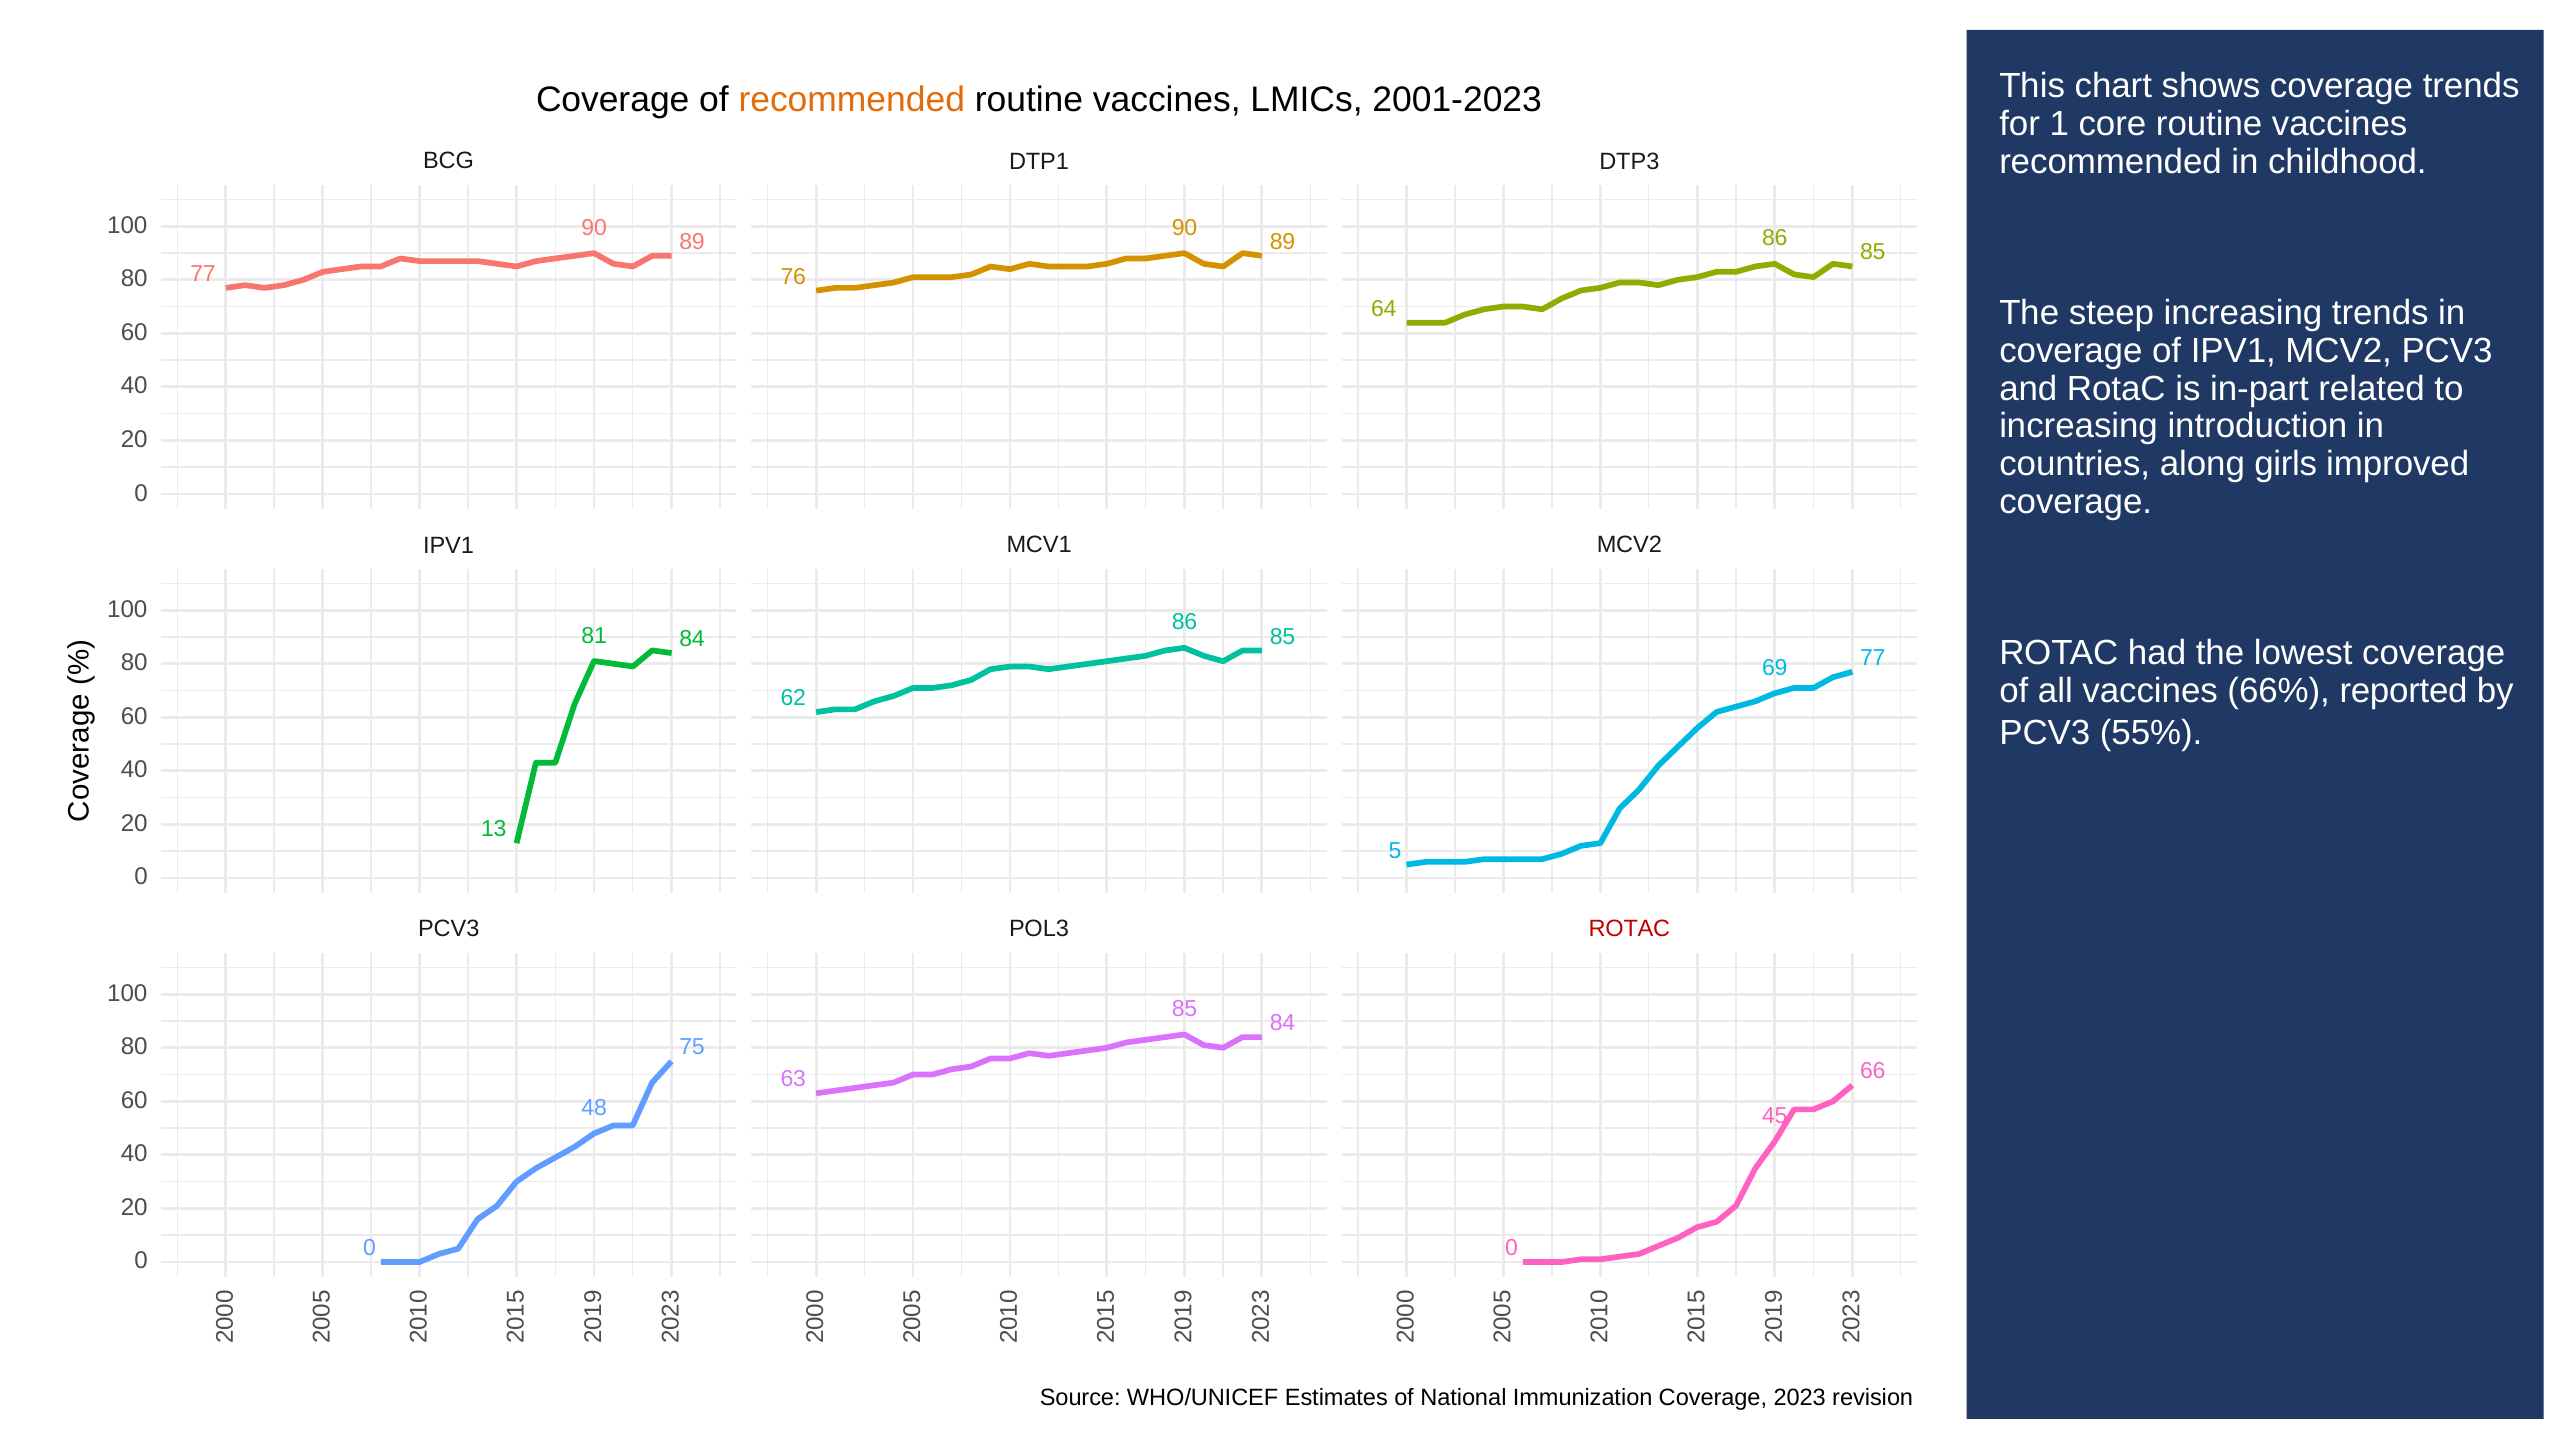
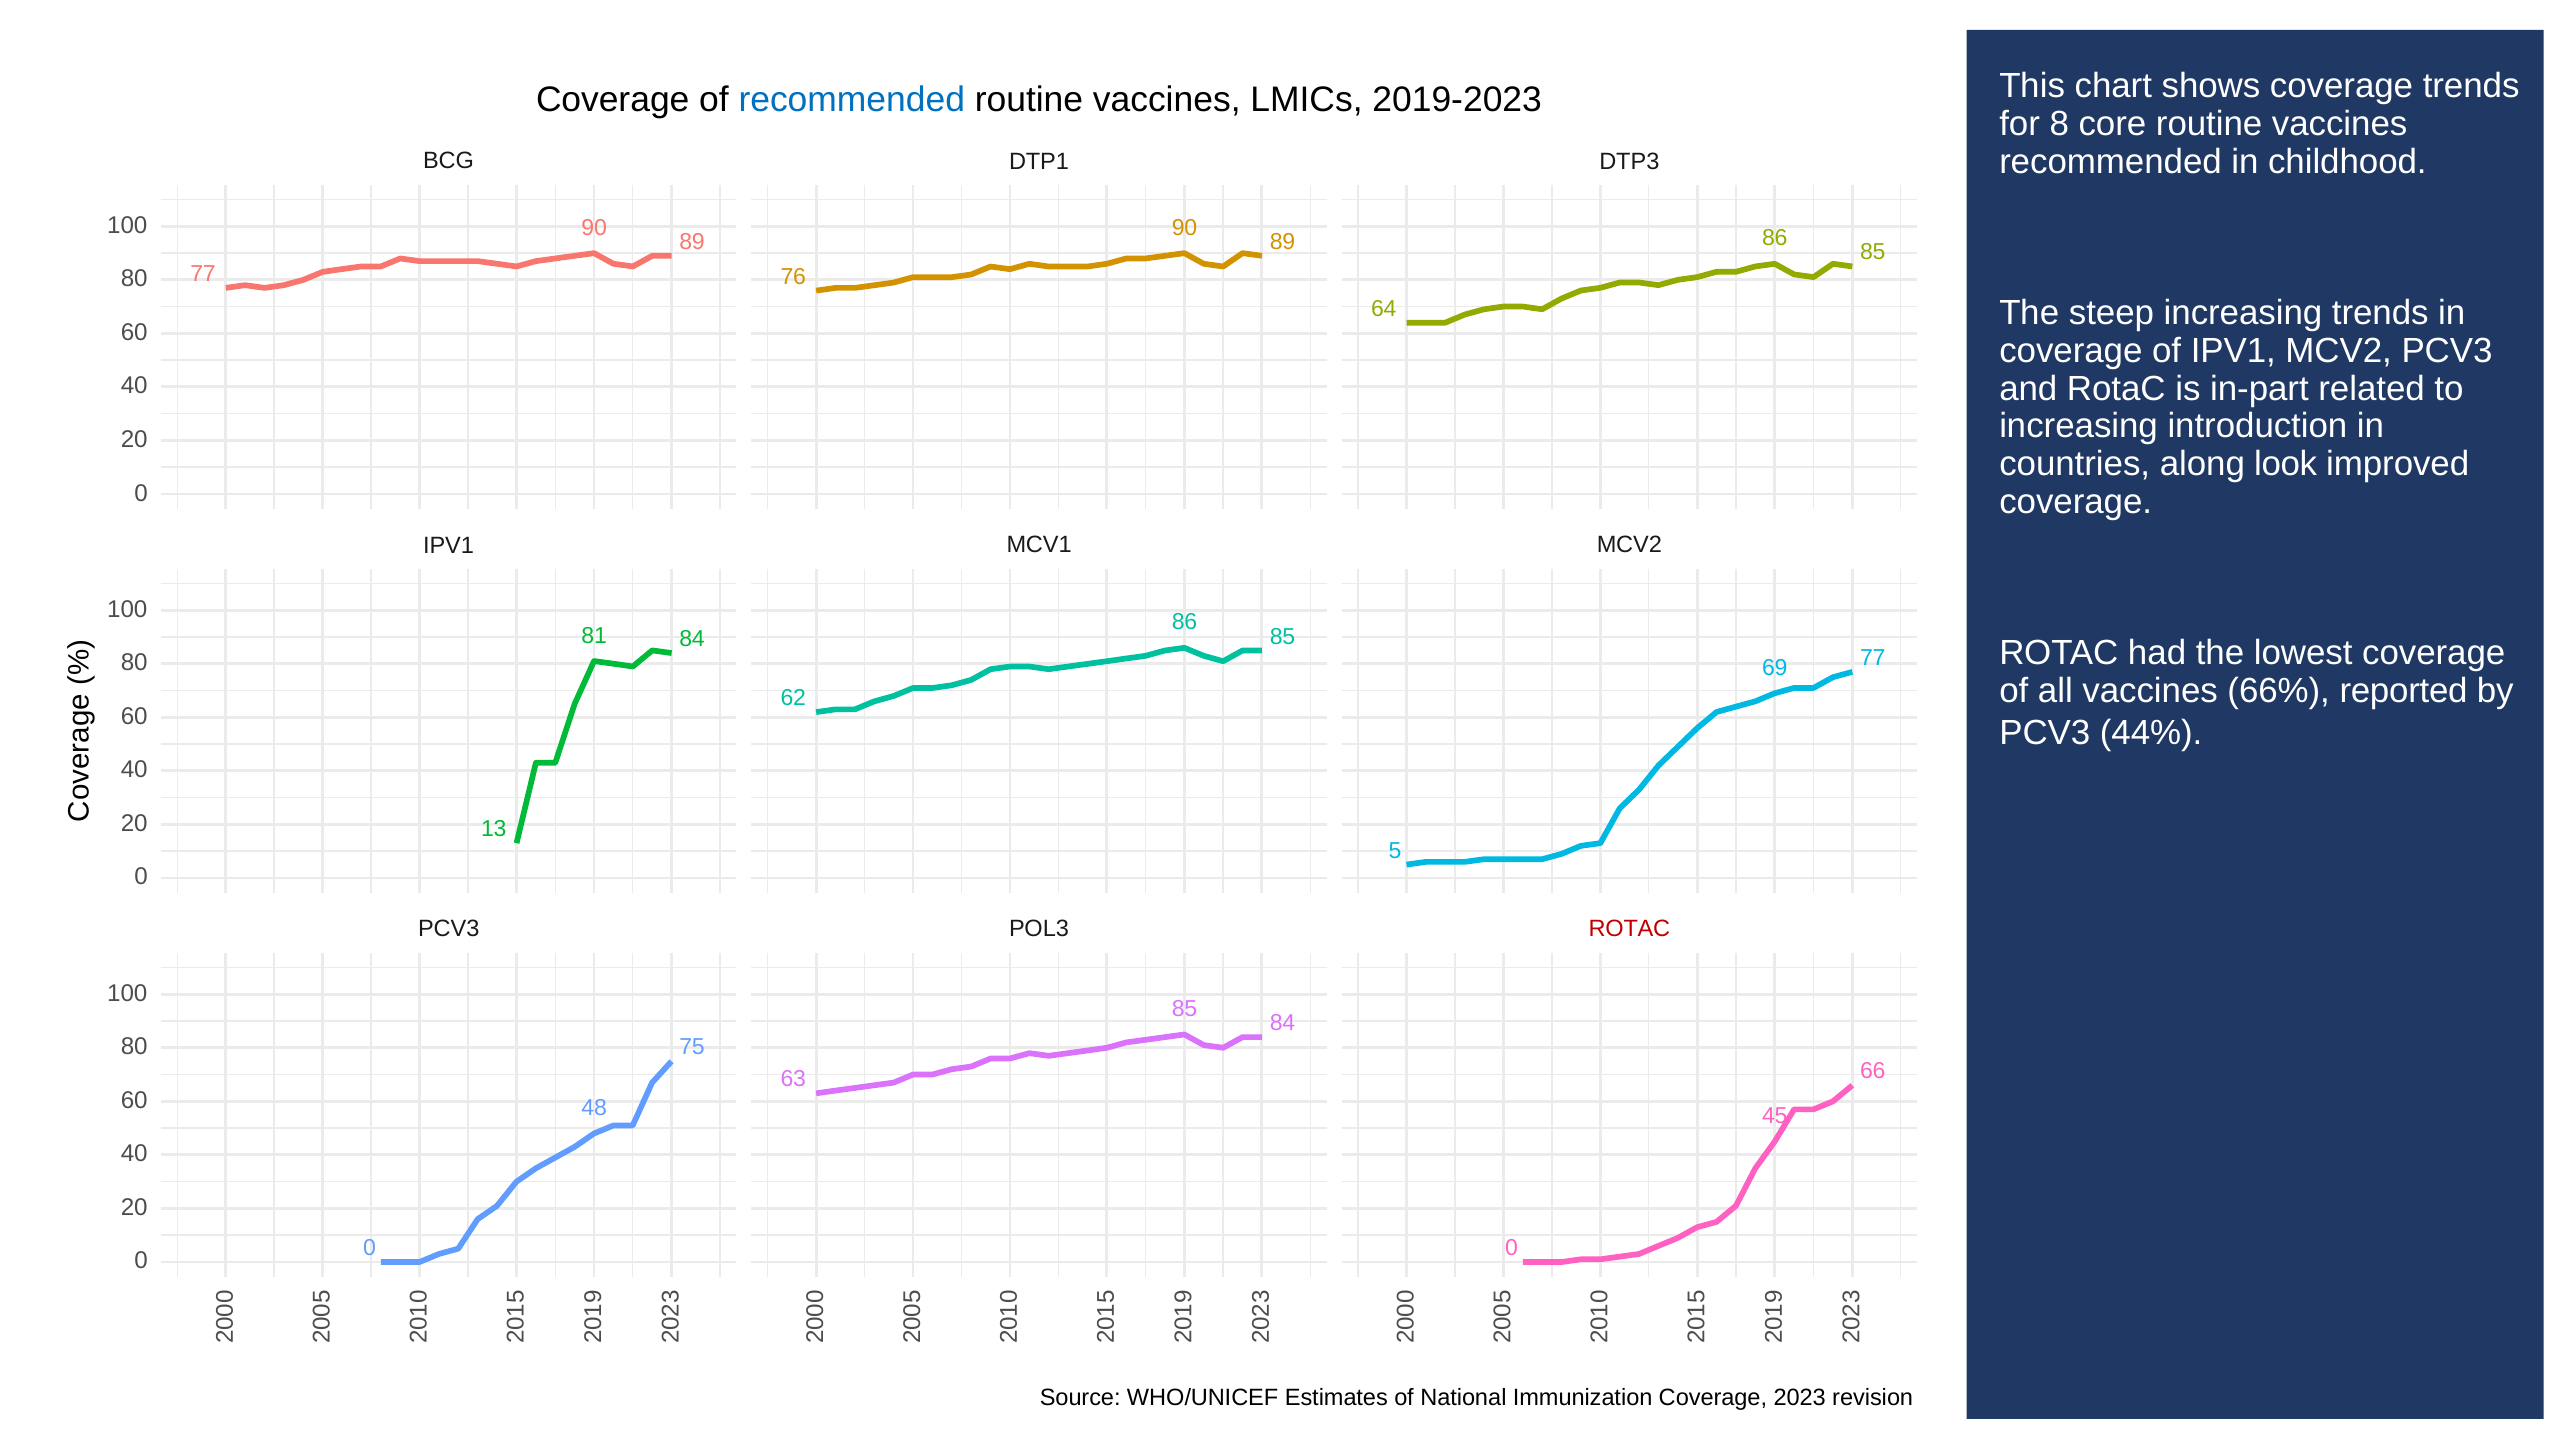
recommended at (852, 100) colour: orange -> blue
2001-2023: 2001-2023 -> 2019-2023
for 1: 1 -> 8
girls: girls -> look
55%: 55% -> 44%
